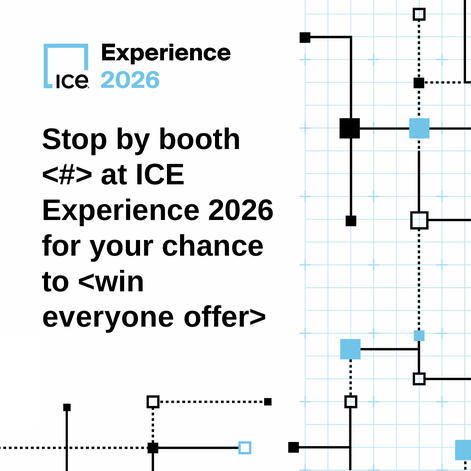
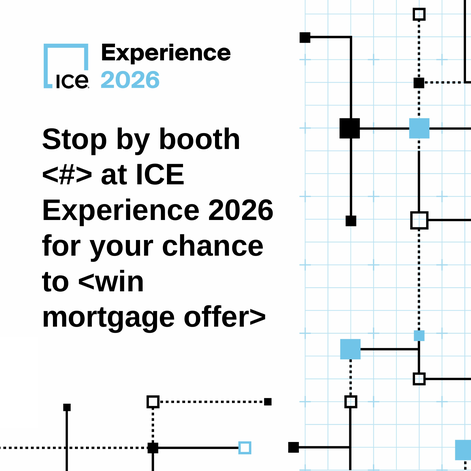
everyone: everyone -> mortgage
